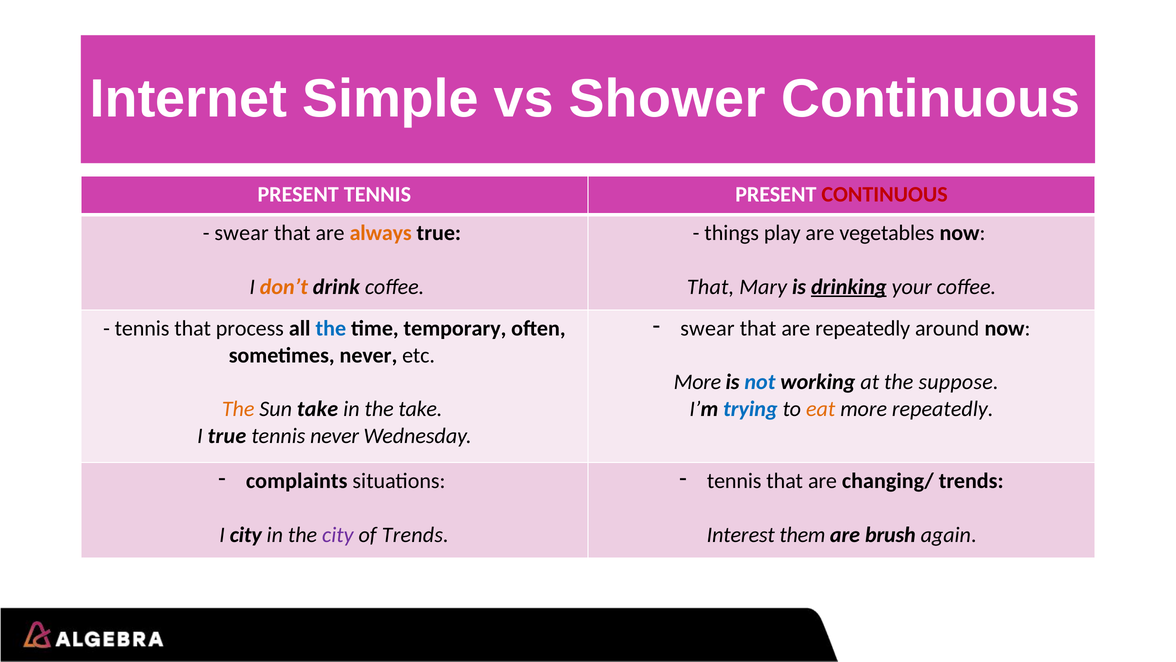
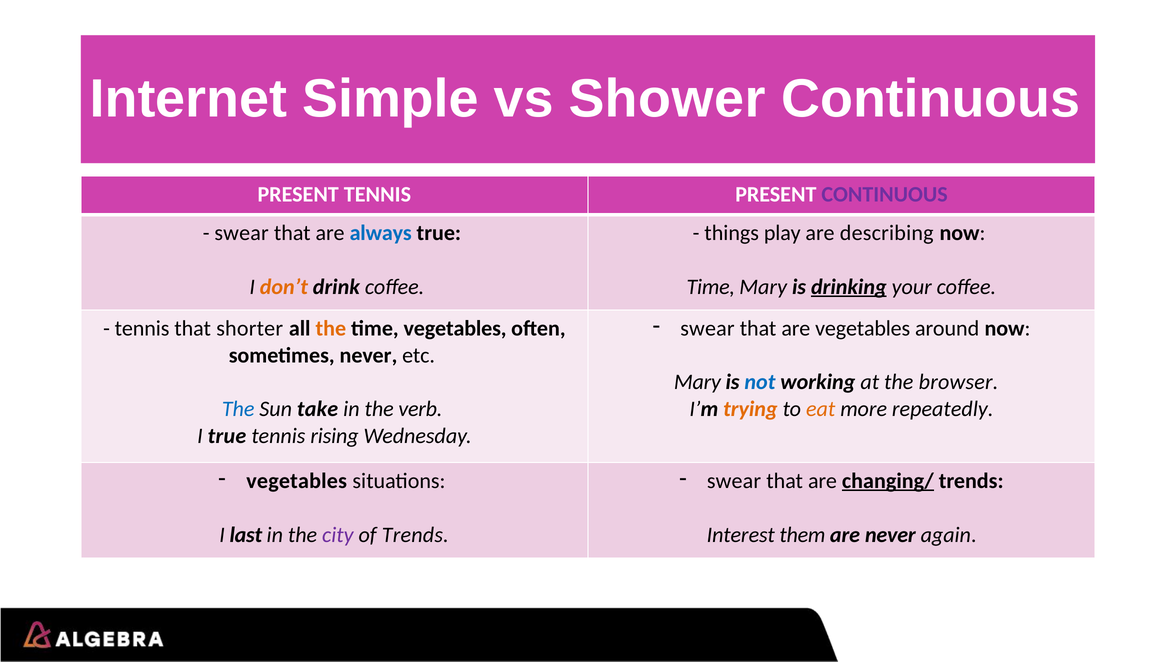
CONTINUOUS at (885, 194) colour: red -> purple
always colour: orange -> blue
vegetables: vegetables -> describing
That at (711, 287): That -> Time
are repeatedly: repeatedly -> vegetables
process: process -> shorter
the at (331, 328) colour: blue -> orange
time temporary: temporary -> vegetables
More at (697, 382): More -> Mary
suppose: suppose -> browser
The at (238, 409) colour: orange -> blue
the take: take -> verb
trying colour: blue -> orange
tennis never: never -> rising
complaints at (297, 480): complaints -> vegetables
tennis at (734, 480): tennis -> swear
changing/ underline: none -> present
I city: city -> last
are brush: brush -> never
